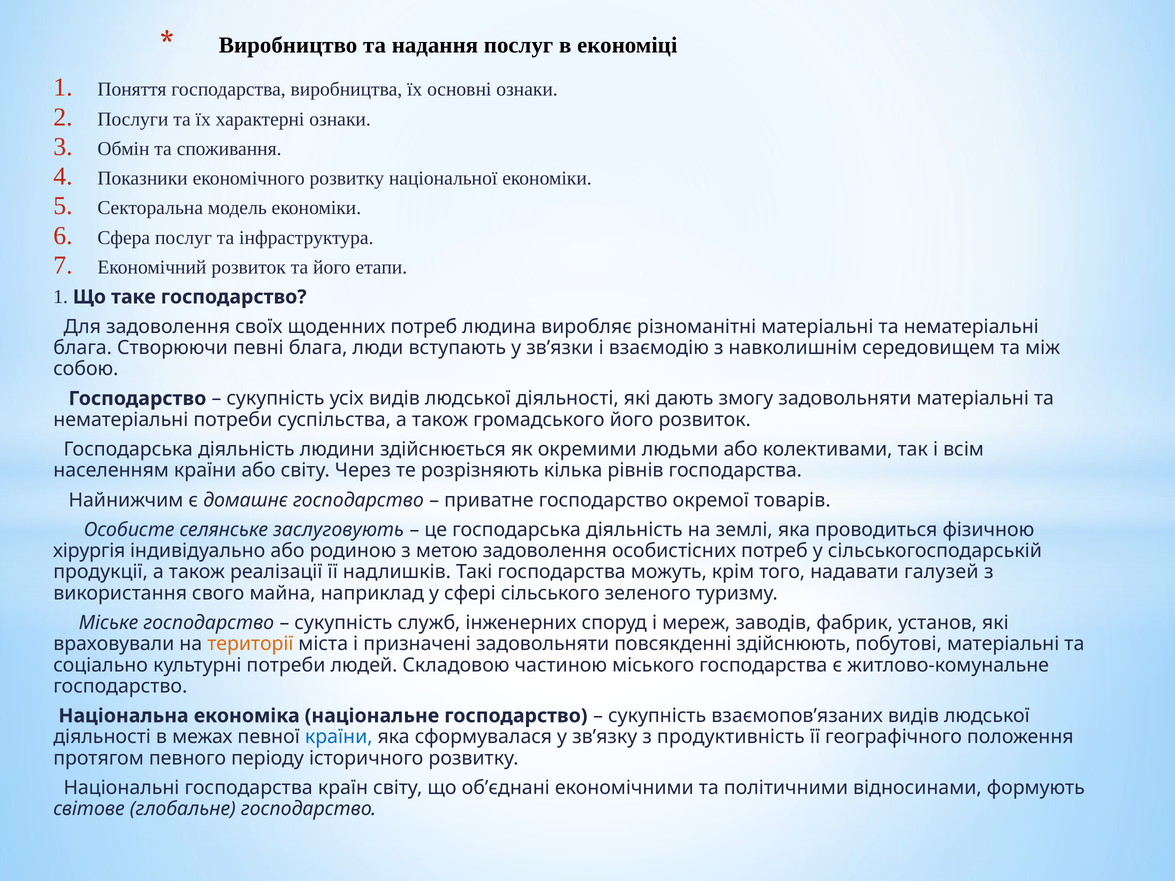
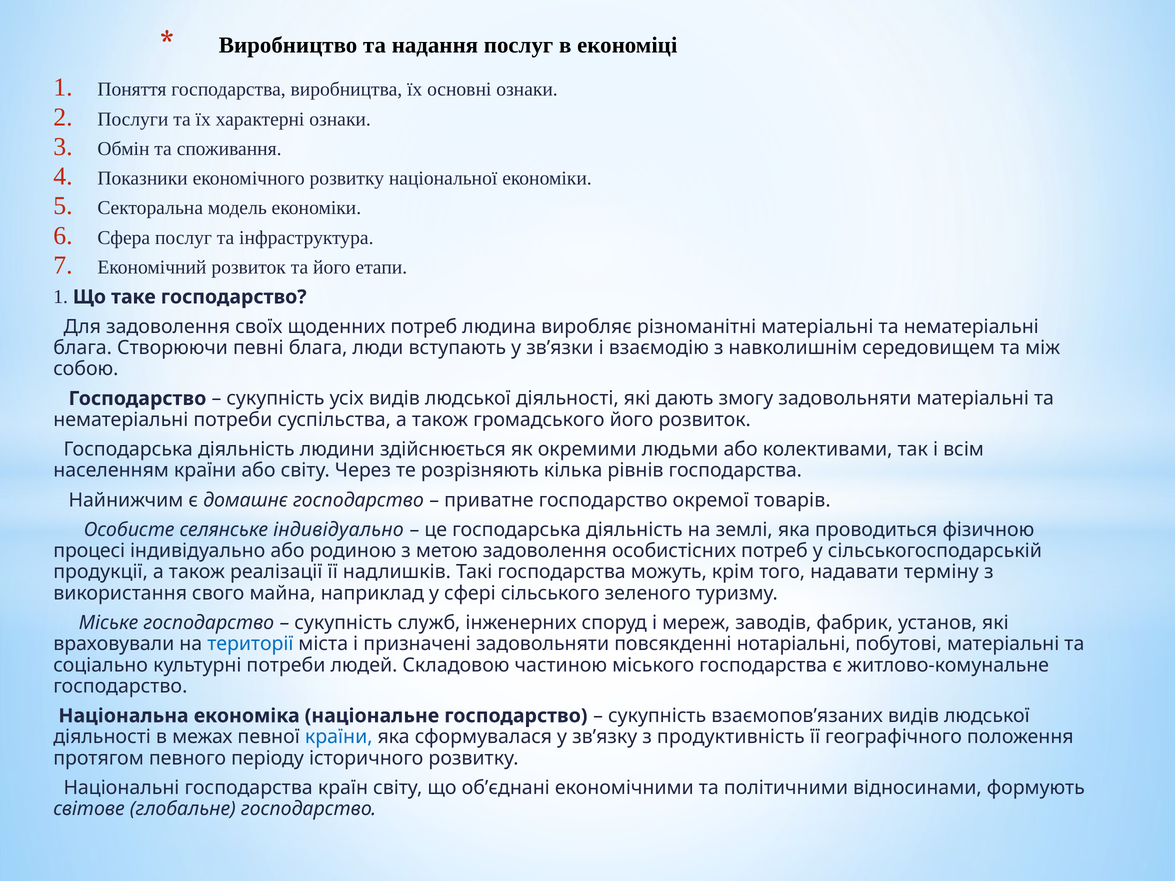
селянське заслуговують: заслуговують -> індивідуально
хірургія: хірургія -> процесі
галузей: галузей -> терміну
території colour: orange -> blue
здійснюють: здійснюють -> нотаріальні
